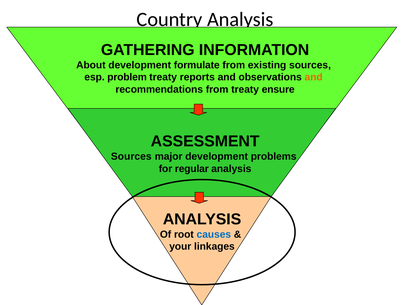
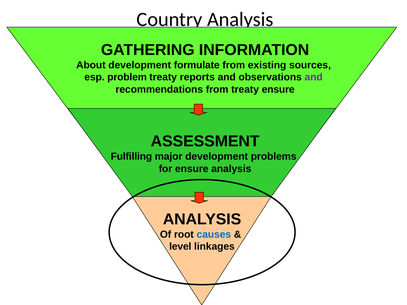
and at (314, 77) colour: orange -> purple
Sources at (131, 157): Sources -> Fulfilling
for regular: regular -> ensure
your: your -> level
